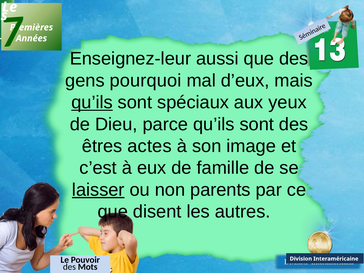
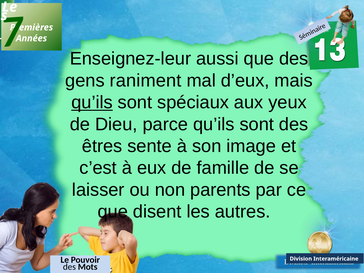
pourquoi: pourquoi -> raniment
actes: actes -> sente
laisser underline: present -> none
